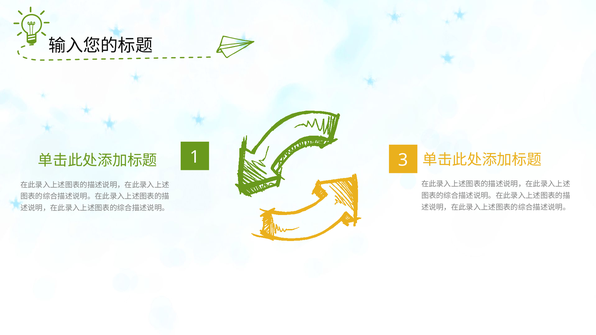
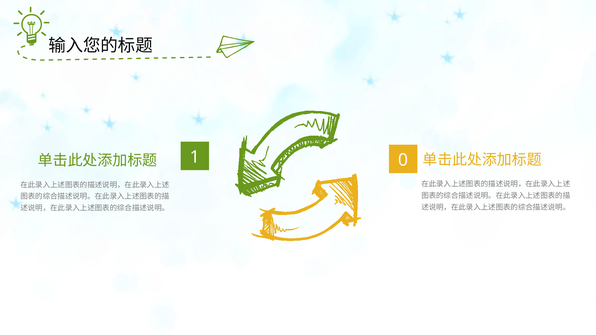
3: 3 -> 0
